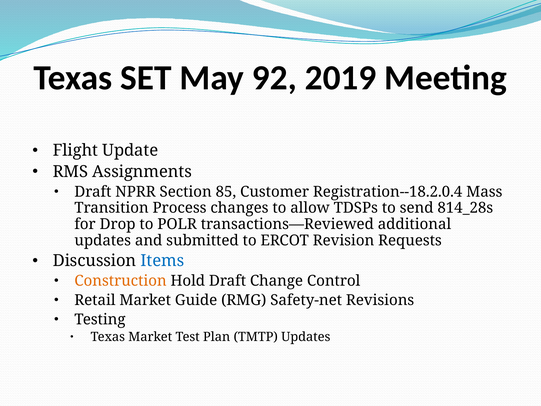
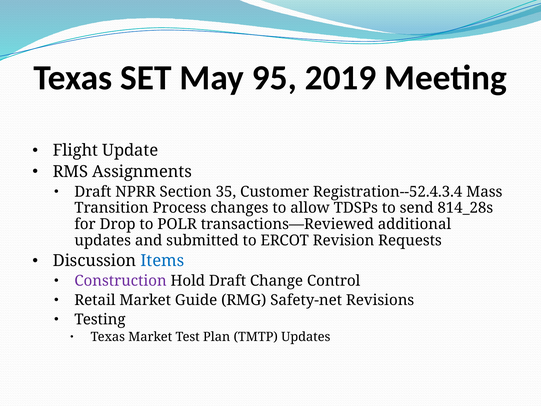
92: 92 -> 95
85: 85 -> 35
Registration--18.2.0.4: Registration--18.2.0.4 -> Registration--52.4.3.4
Construction colour: orange -> purple
